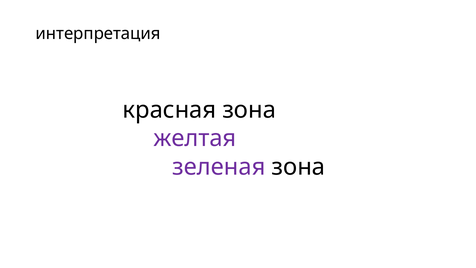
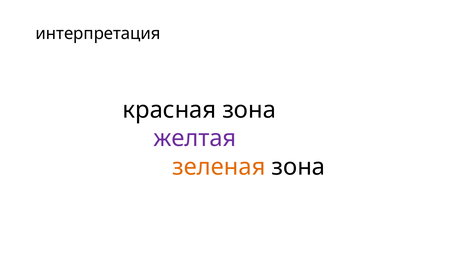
зеленая colour: purple -> orange
